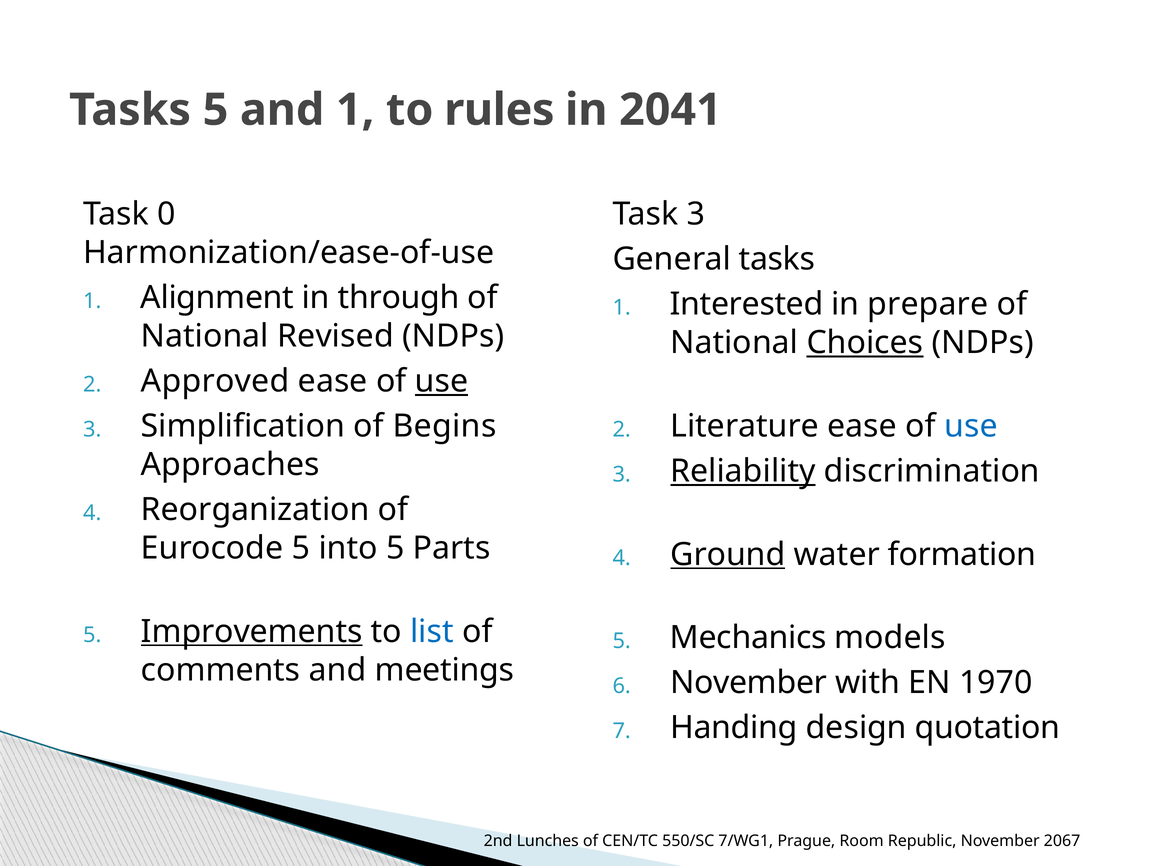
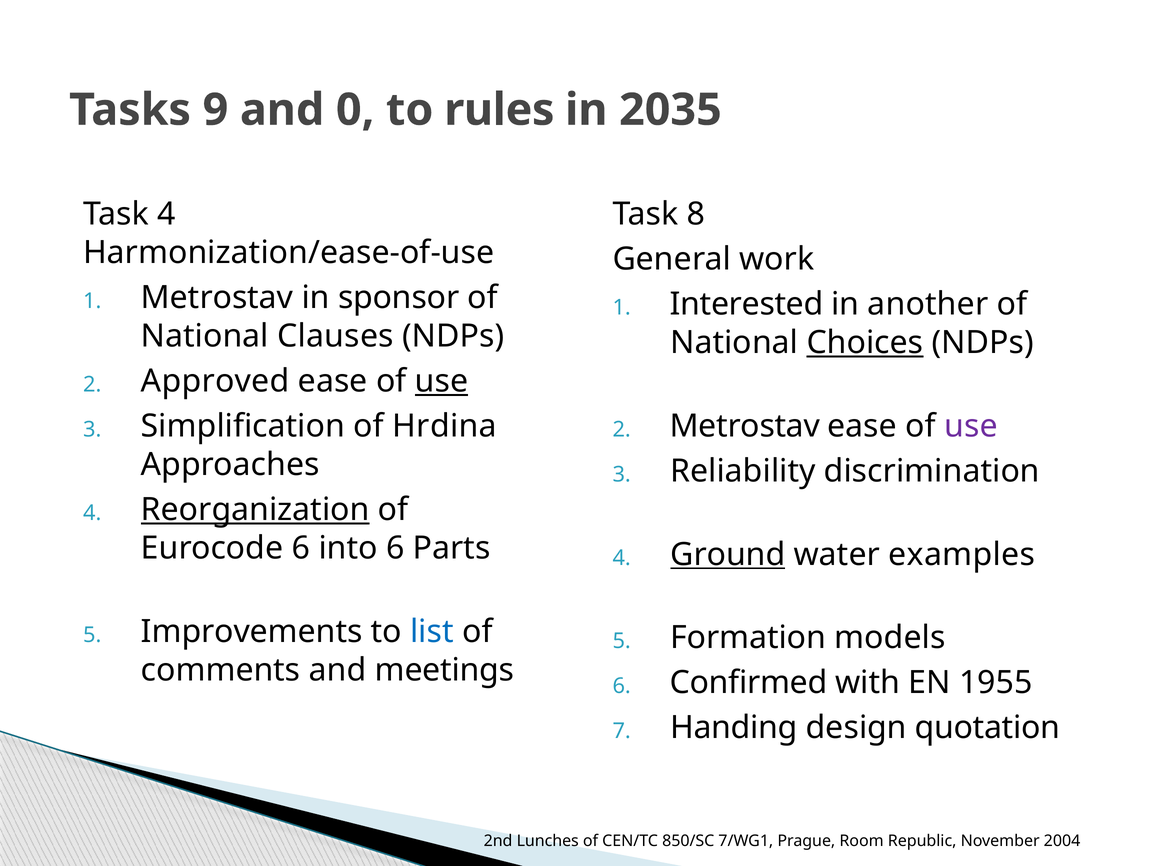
Tasks 5: 5 -> 9
and 1: 1 -> 0
2041: 2041 -> 2035
Task 0: 0 -> 4
Task 3: 3 -> 8
General tasks: tasks -> work
1 Alignment: Alignment -> Metrostav
through: through -> sponsor
prepare: prepare -> another
Revised: Revised -> Clauses
Begins: Begins -> Hrdina
2 Literature: Literature -> Metrostav
use at (971, 426) colour: blue -> purple
Reliability underline: present -> none
Reorganization underline: none -> present
Eurocode 5: 5 -> 6
into 5: 5 -> 6
formation: formation -> examples
Improvements underline: present -> none
Mechanics: Mechanics -> Formation
November at (749, 683): November -> Confirmed
1970: 1970 -> 1955
550/SC: 550/SC -> 850/SC
2067: 2067 -> 2004
